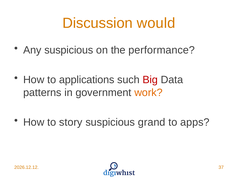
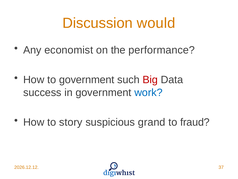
Any suspicious: suspicious -> economist
to applications: applications -> government
patterns: patterns -> success
work colour: orange -> blue
apps: apps -> fraud
